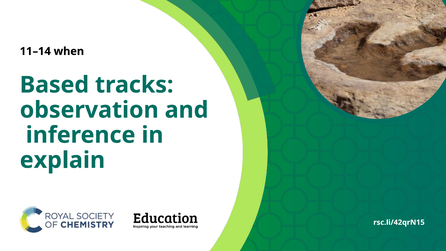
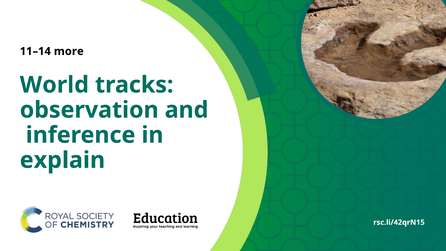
when: when -> more
Based: Based -> World
